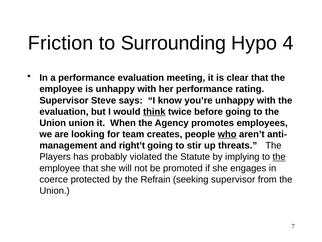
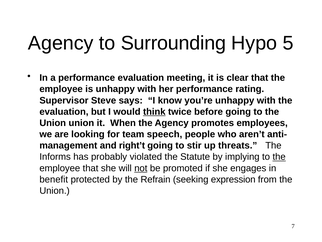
Friction at (61, 43): Friction -> Agency
4: 4 -> 5
creates: creates -> speech
who underline: present -> none
Players: Players -> Informs
not underline: none -> present
coerce: coerce -> benefit
seeking supervisor: supervisor -> expression
